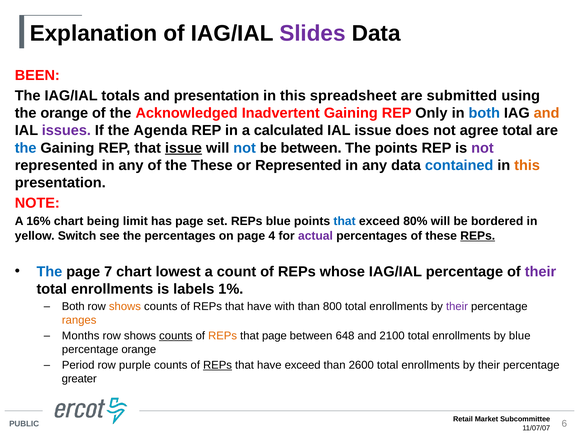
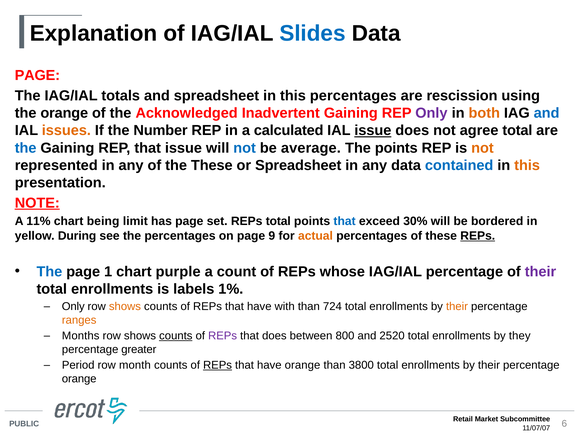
Slides colour: purple -> blue
BEEN at (37, 75): BEEN -> PAGE
and presentation: presentation -> spreadsheet
this spreadsheet: spreadsheet -> percentages
submitted: submitted -> rescission
Only at (431, 113) colour: black -> purple
both at (484, 113) colour: blue -> orange
and at (547, 113) colour: orange -> blue
issues colour: purple -> orange
Agenda: Agenda -> Number
issue at (373, 131) underline: none -> present
issue at (183, 148) underline: present -> none
be between: between -> average
not at (482, 148) colour: purple -> orange
or Represented: Represented -> Spreadsheet
NOTE underline: none -> present
16%: 16% -> 11%
REPs blue: blue -> total
80%: 80% -> 30%
Switch: Switch -> During
4: 4 -> 9
actual colour: purple -> orange
7: 7 -> 1
lowest: lowest -> purple
Both at (73, 307): Both -> Only
800: 800 -> 724
their at (457, 307) colour: purple -> orange
REPs at (223, 336) colour: orange -> purple
that page: page -> does
648: 648 -> 800
2100: 2100 -> 2520
by blue: blue -> they
percentage orange: orange -> greater
purple: purple -> month
have exceed: exceed -> orange
2600: 2600 -> 3800
greater at (79, 379): greater -> orange
